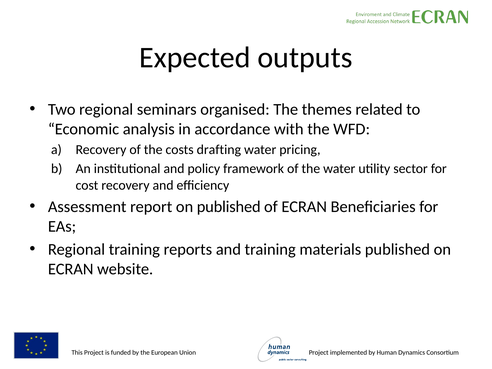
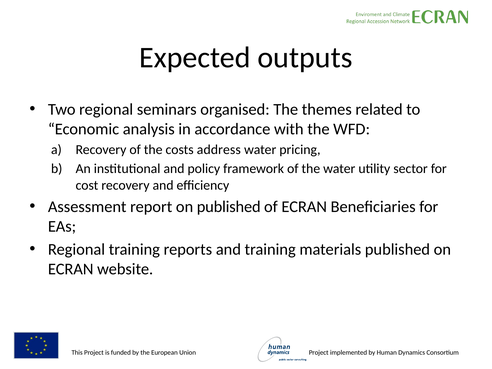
drafting: drafting -> address
